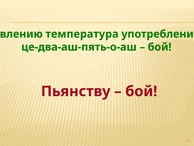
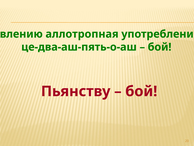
температура: температура -> аллотропная
